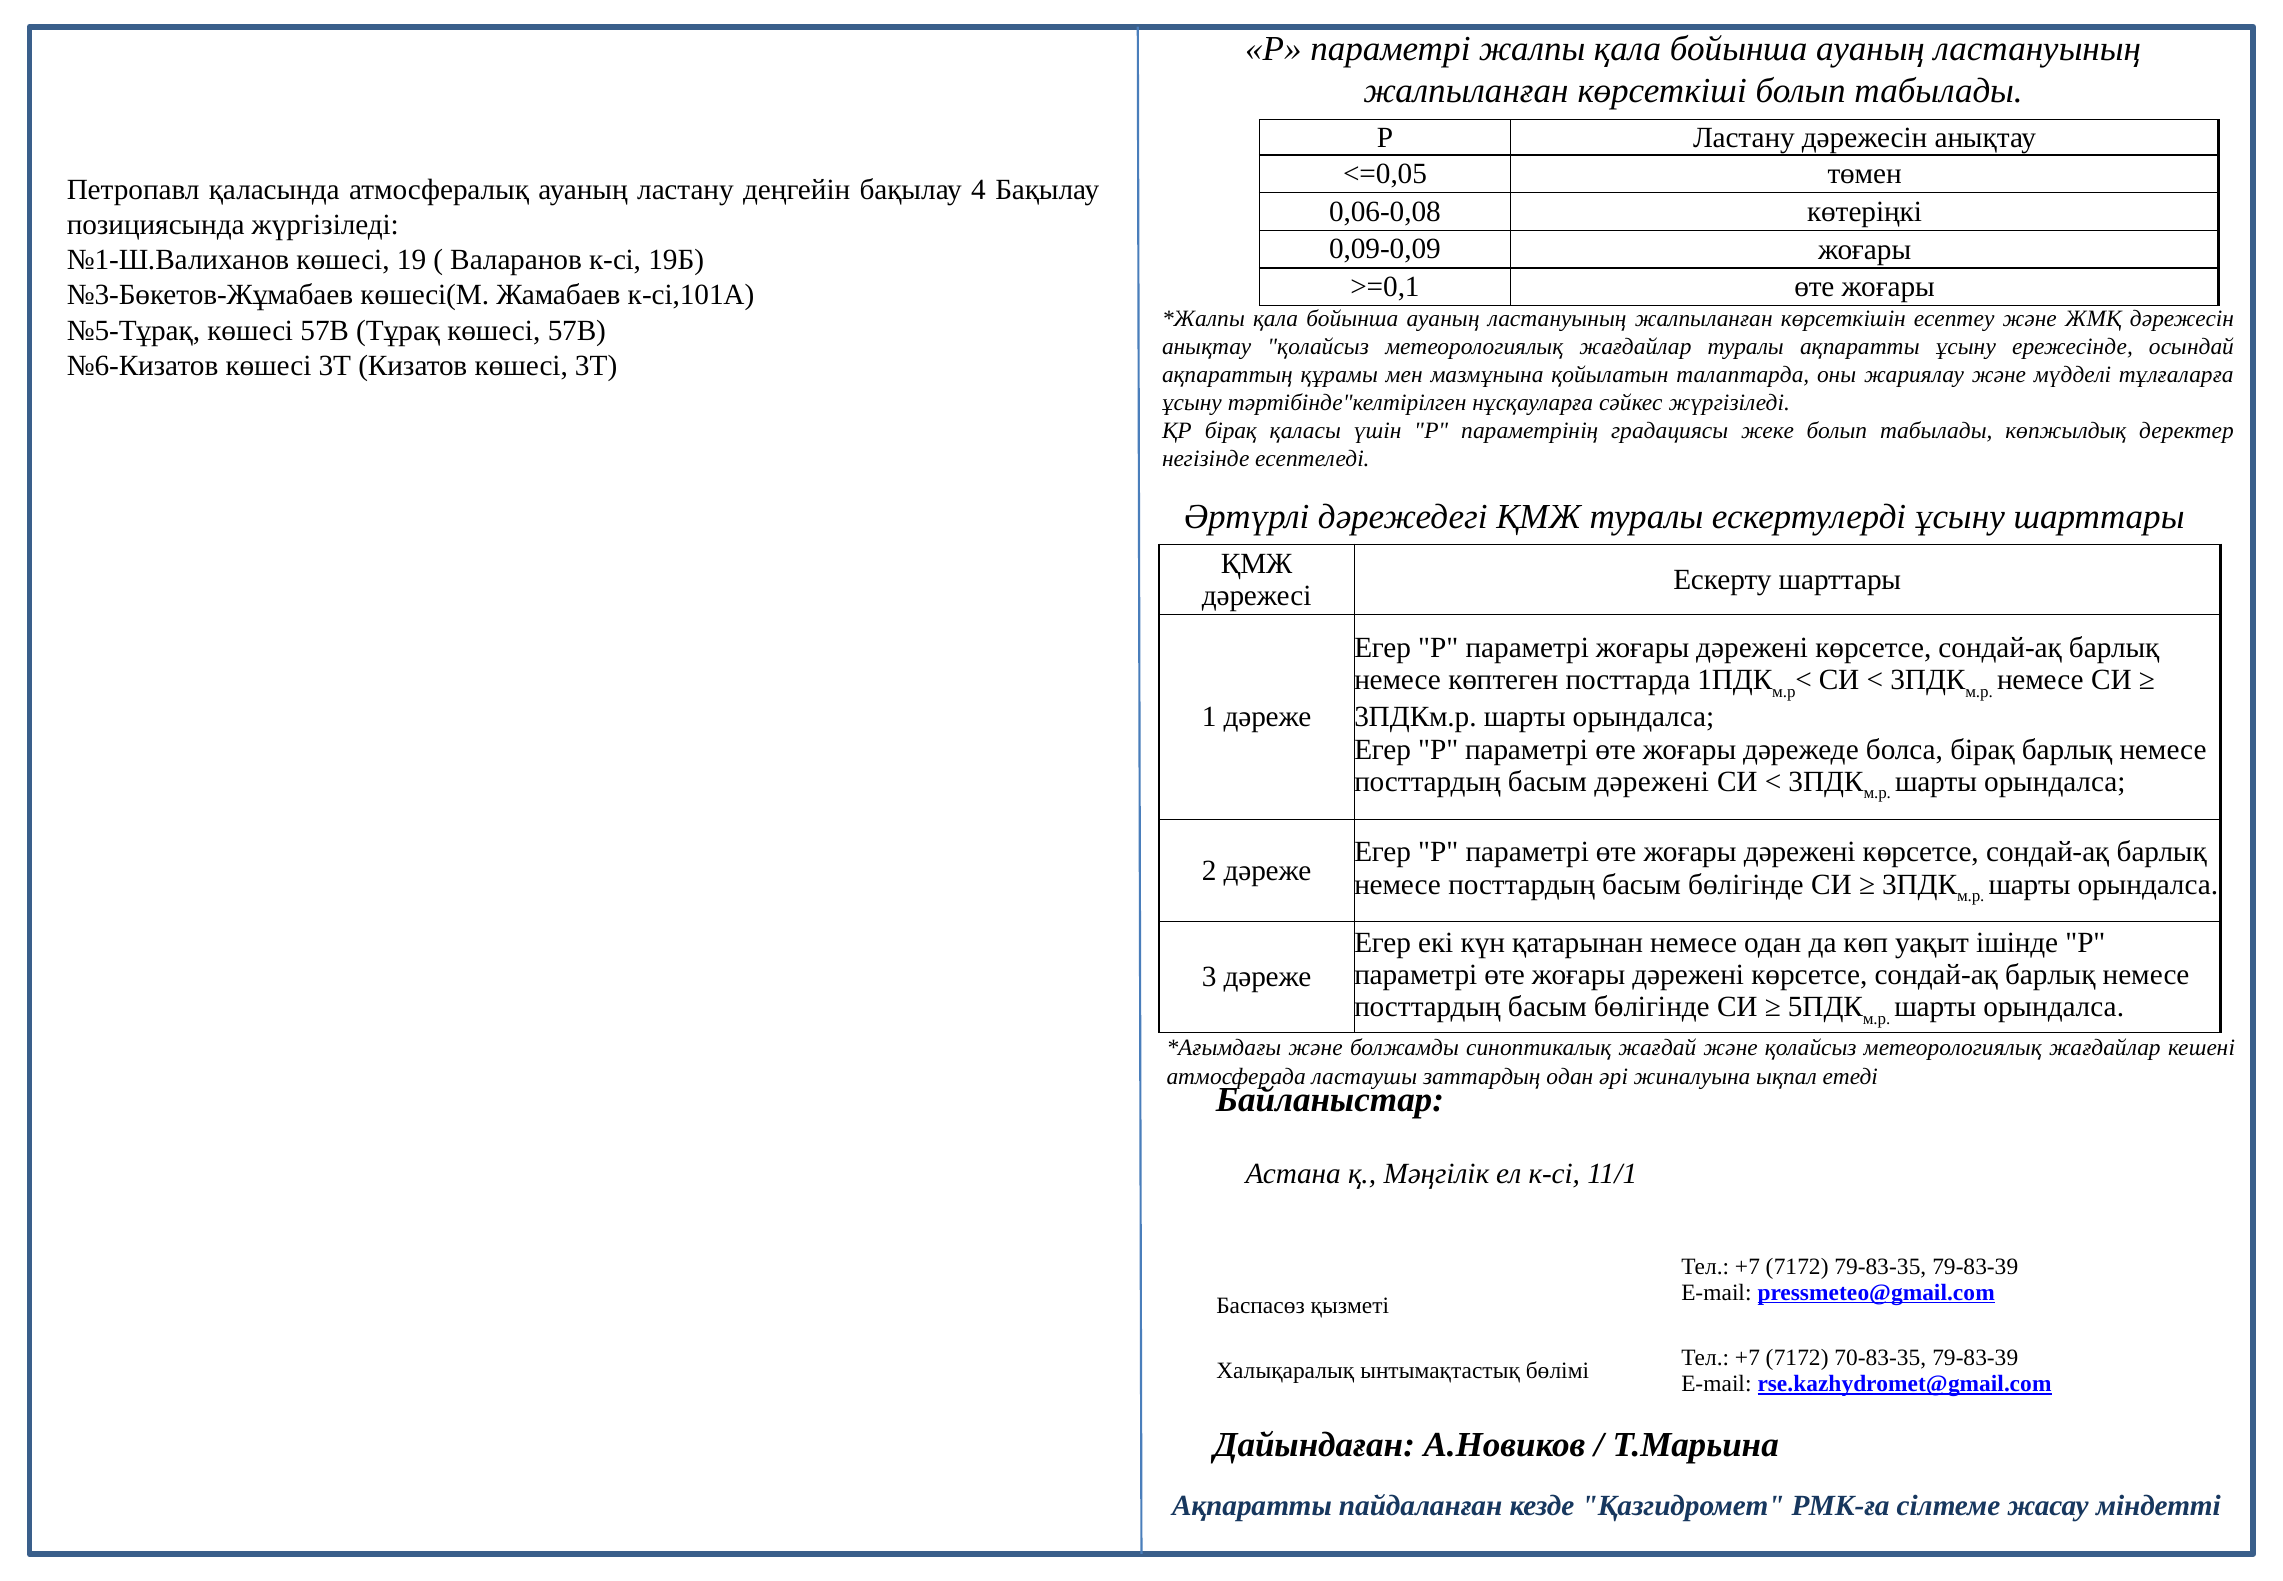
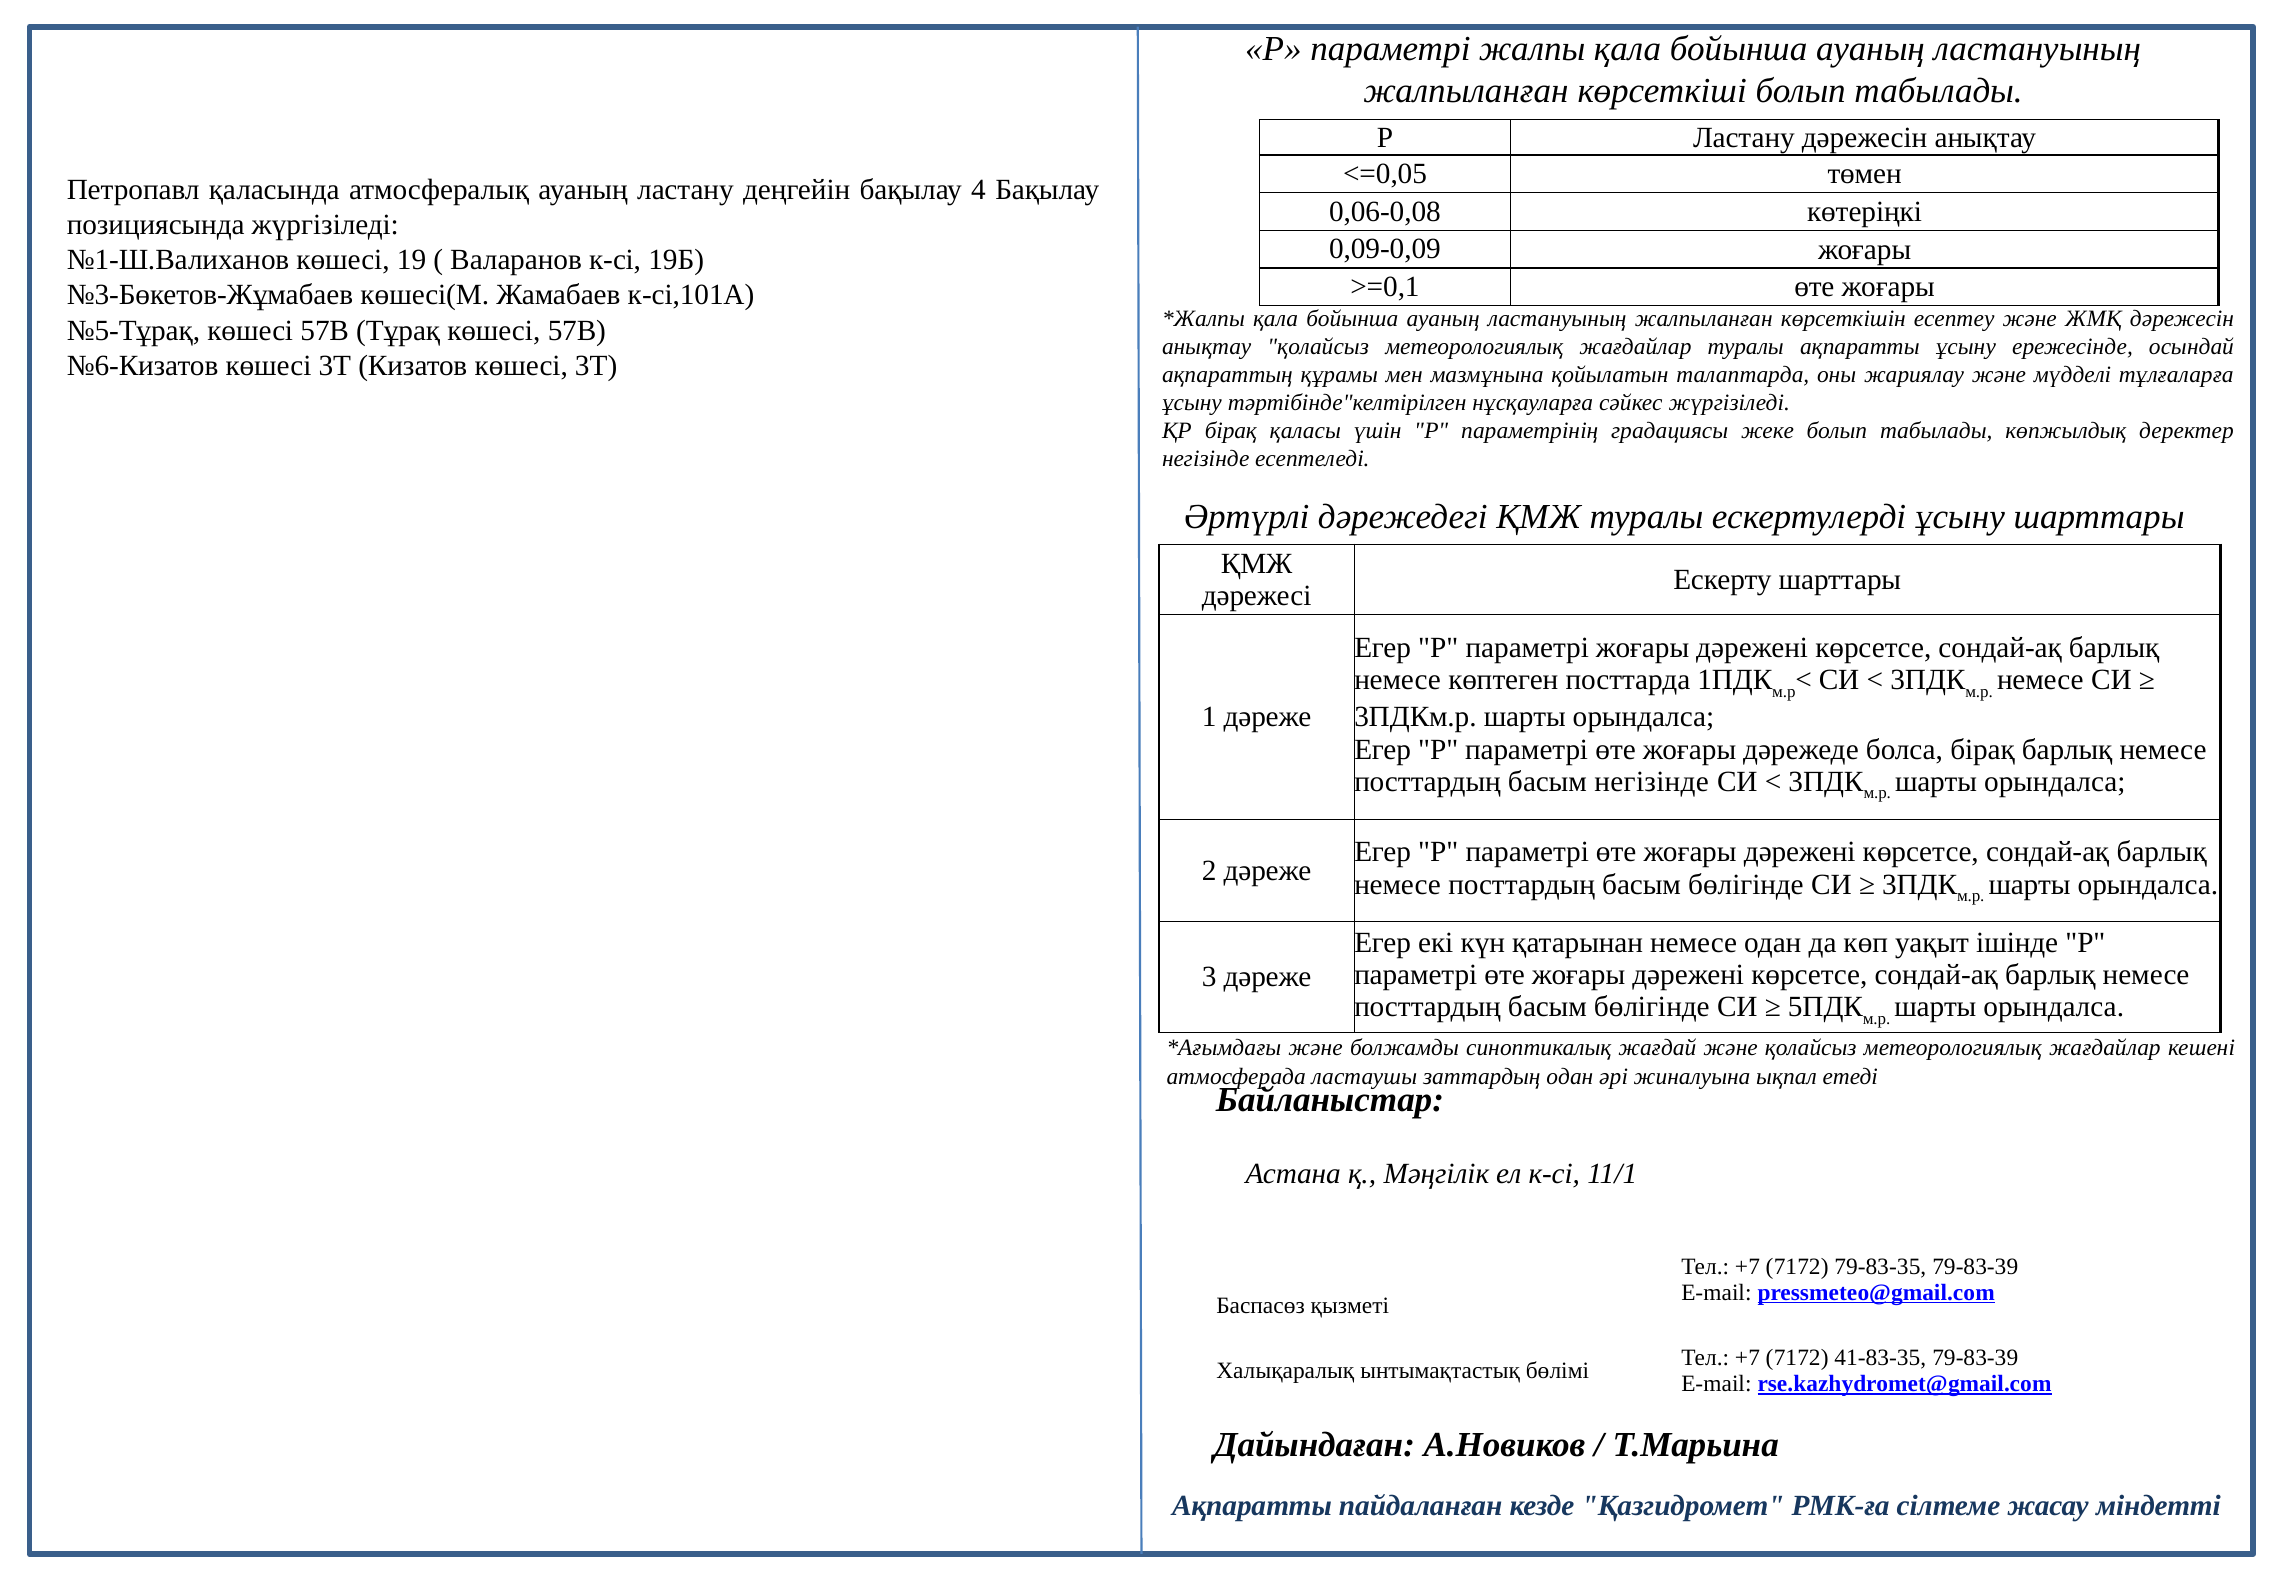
басым дәрежені: дәрежені -> негізінде
70-83-35: 70-83-35 -> 41-83-35
